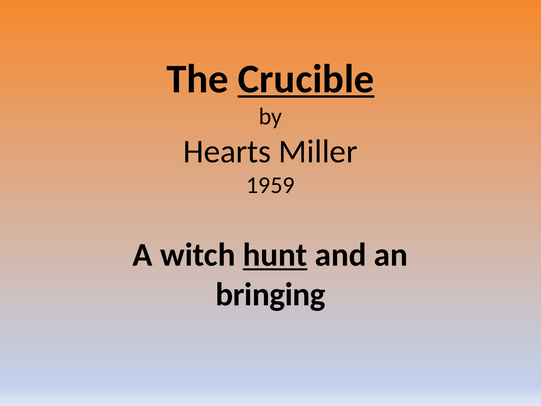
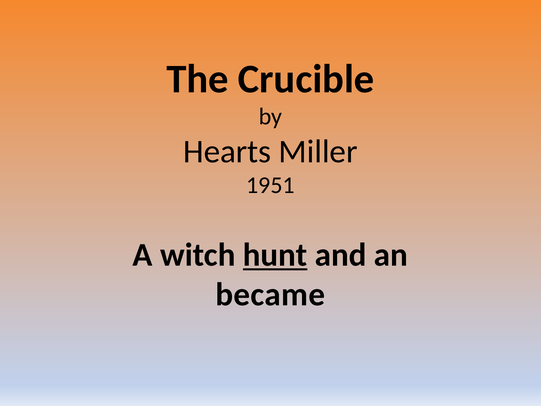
Crucible underline: present -> none
1959: 1959 -> 1951
bringing: bringing -> became
